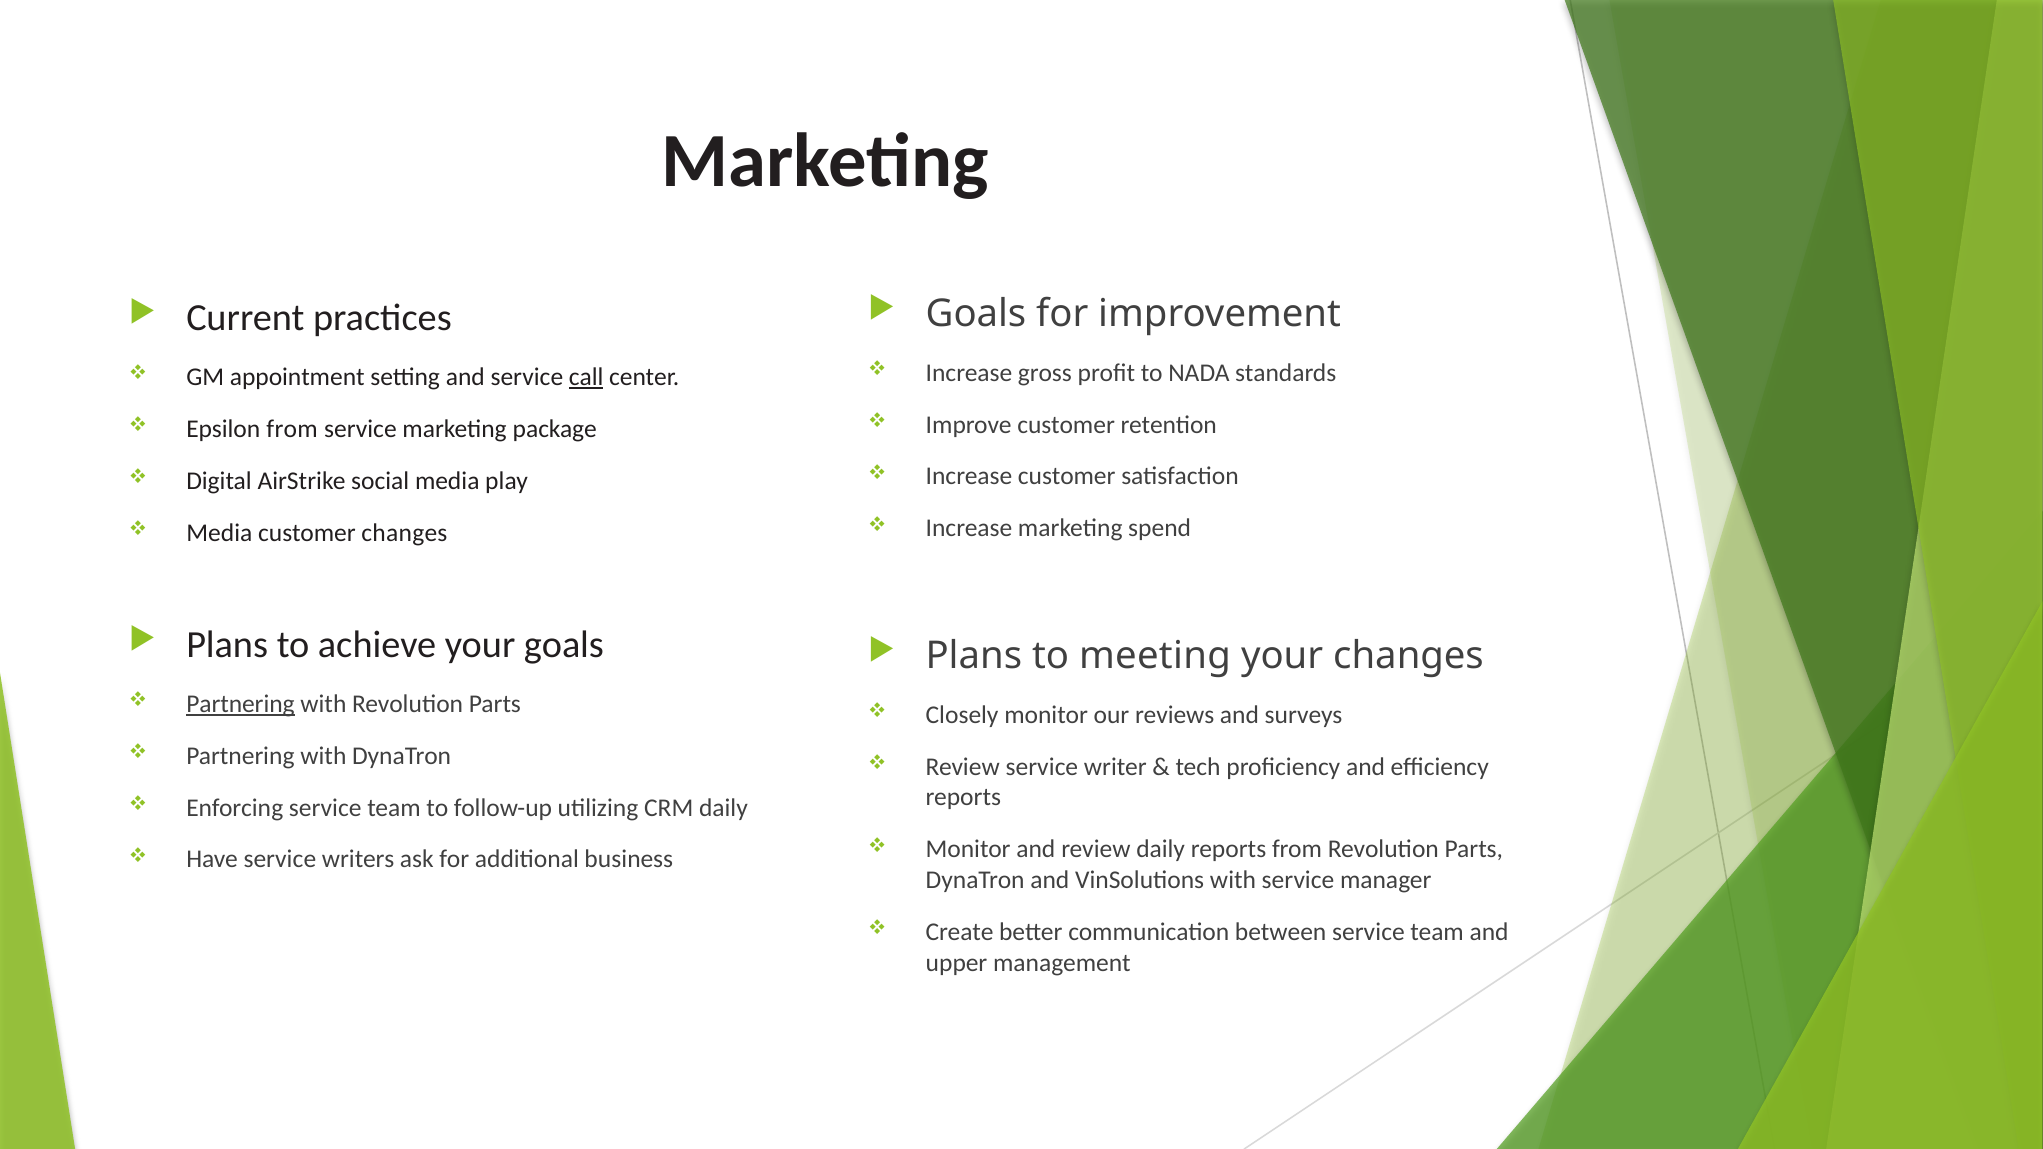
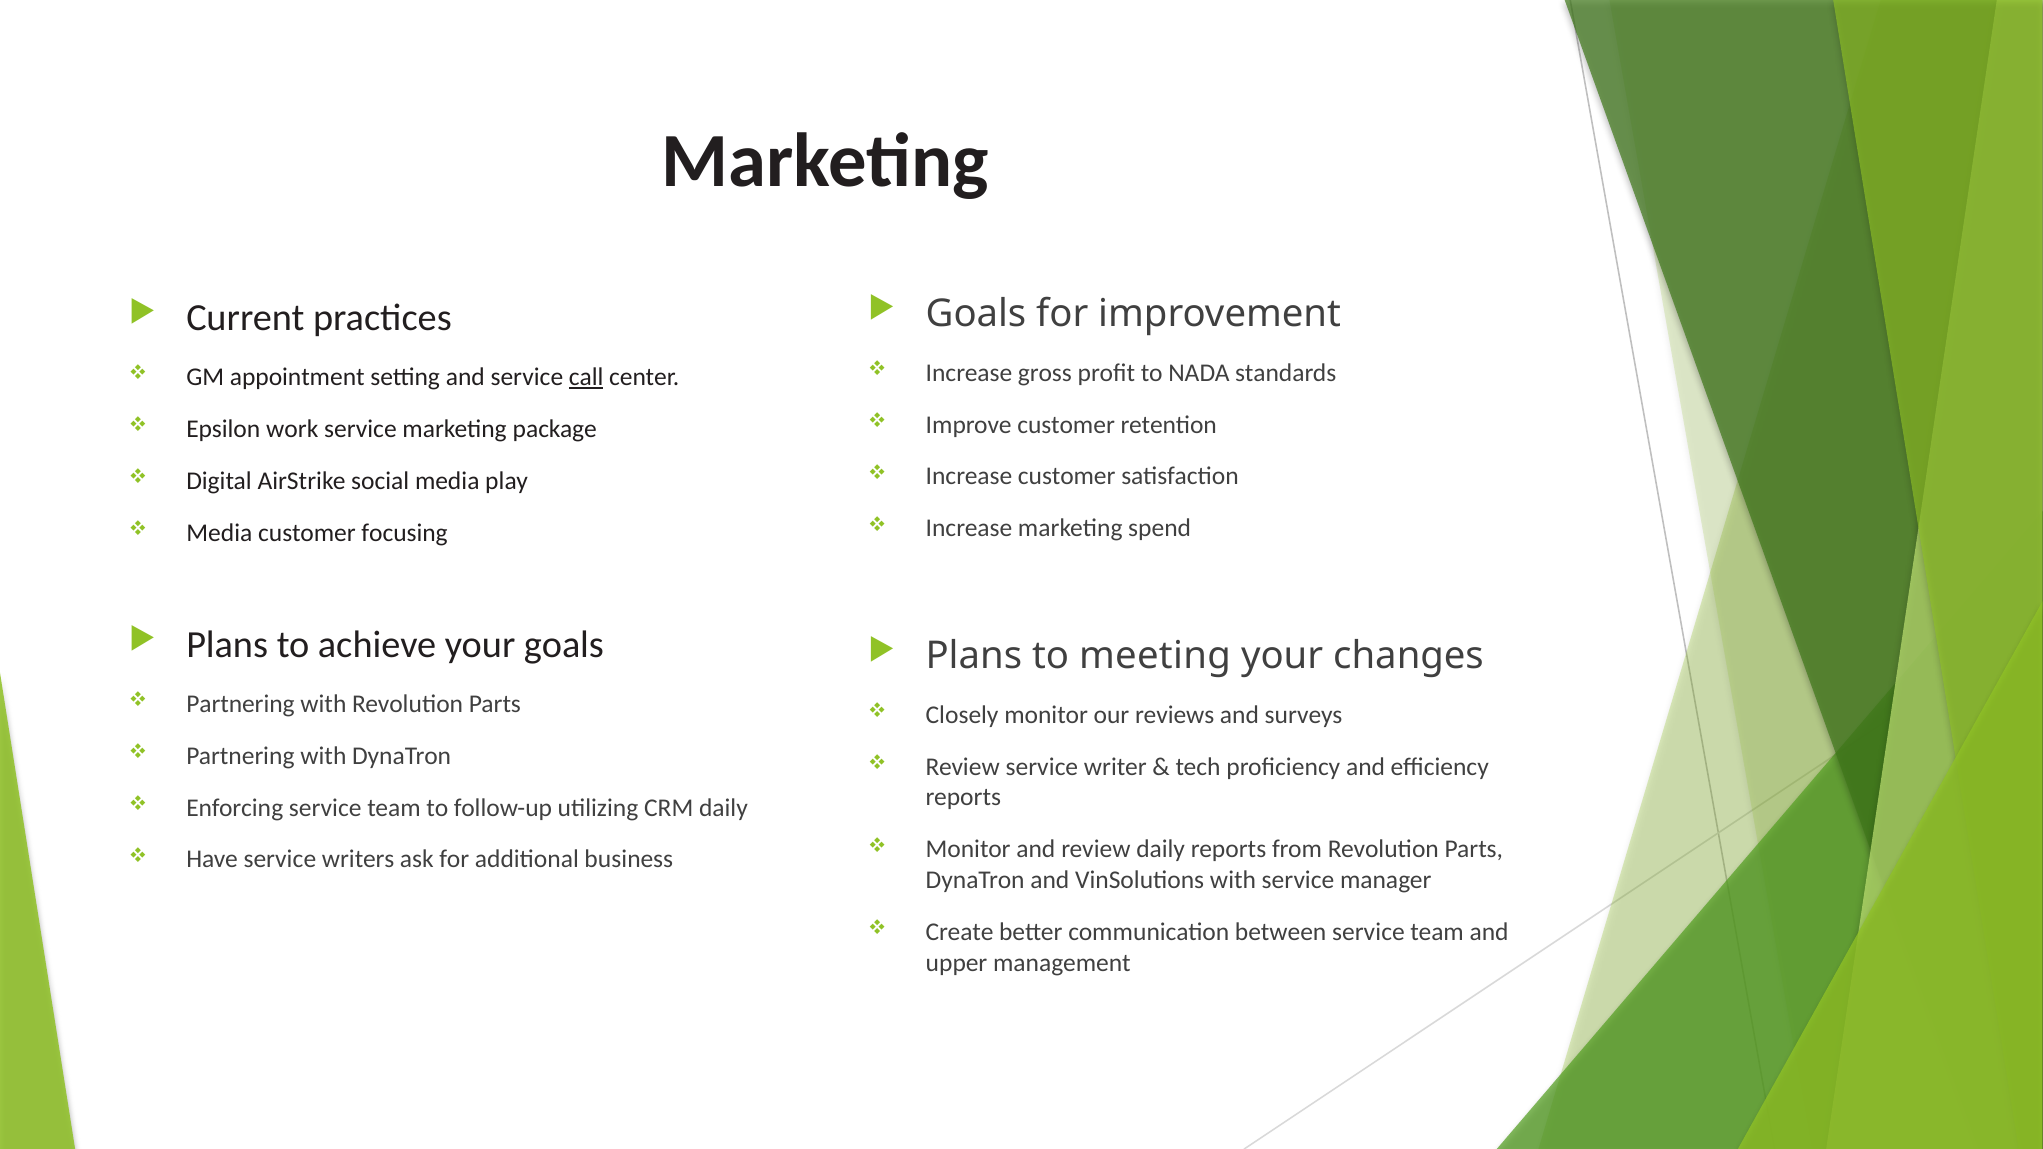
Epsilon from: from -> work
customer changes: changes -> focusing
Partnering at (240, 704) underline: present -> none
